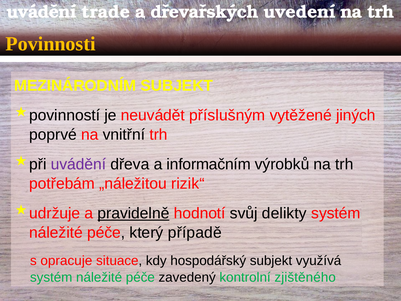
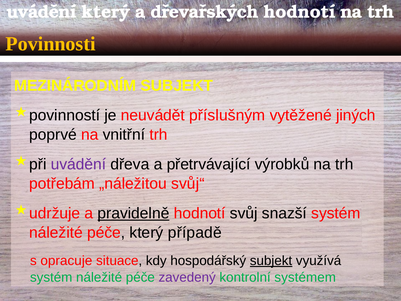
uvádění trade: trade -> který
dřevařských uvedení: uvedení -> hodnotí
informačním: informačním -> přetrvávající
rizik“: rizik“ -> svůj“
delikty: delikty -> snazší
subjekt at (271, 261) underline: none -> present
zavedený colour: black -> purple
zjištěného: zjištěného -> systémem
